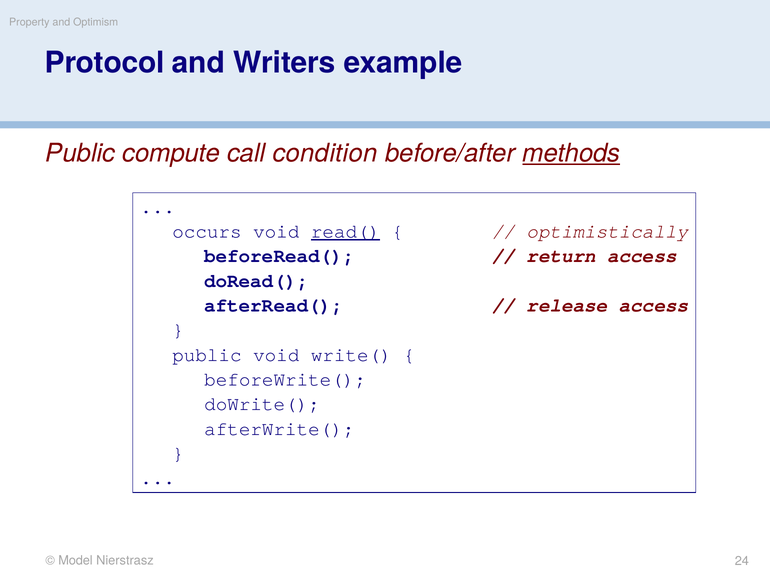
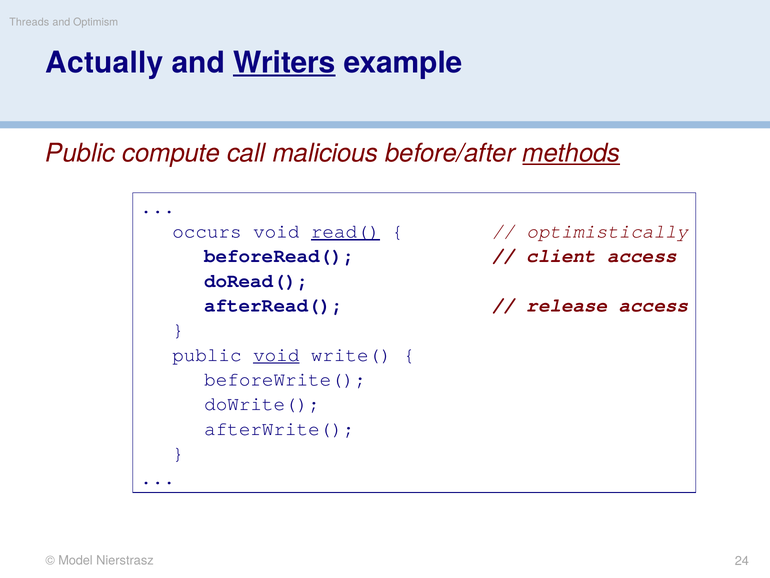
Property: Property -> Threads
Protocol: Protocol -> Actually
Writers underline: none -> present
condition: condition -> malicious
return: return -> client
void at (276, 354) underline: none -> present
